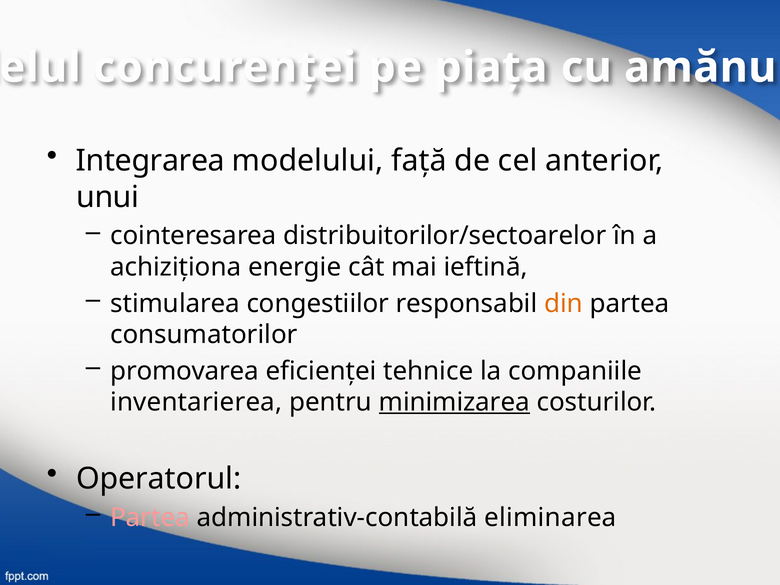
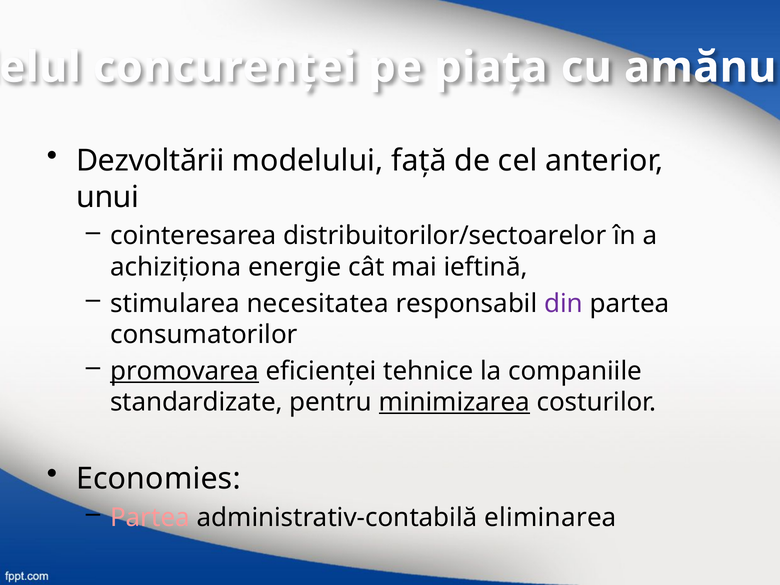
Integrarea: Integrarea -> Dezvoltării
congestiilor: congestiilor -> necesitatea
din colour: orange -> purple
promovarea underline: none -> present
inventarierea: inventarierea -> standardizate
Operatorul: Operatorul -> Economies
